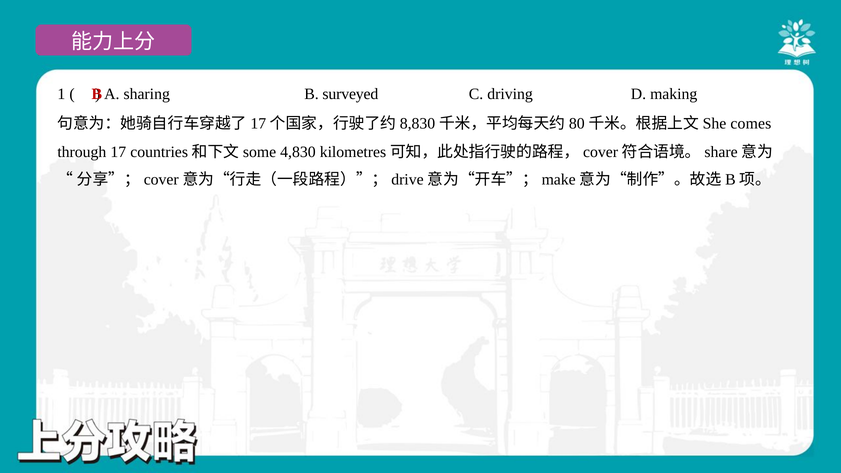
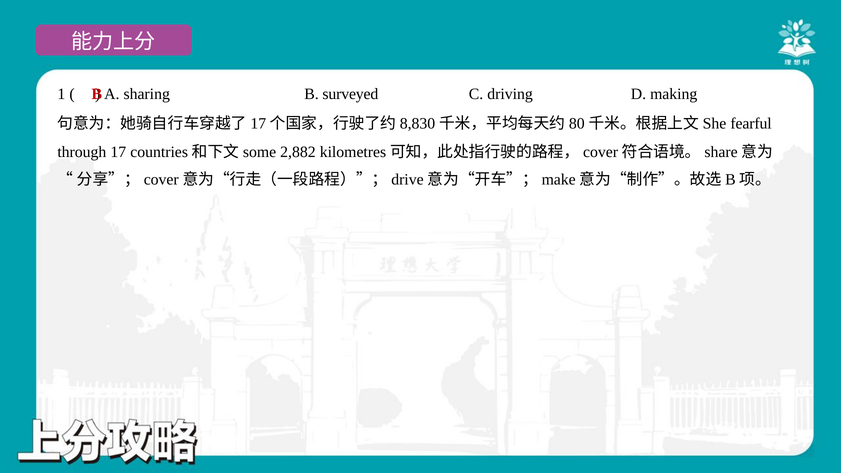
comes: comes -> fearful
4,830: 4,830 -> 2,882
